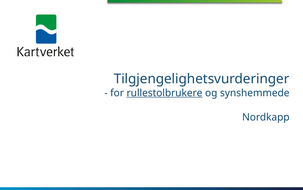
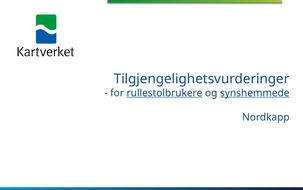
synshemmede underline: none -> present
